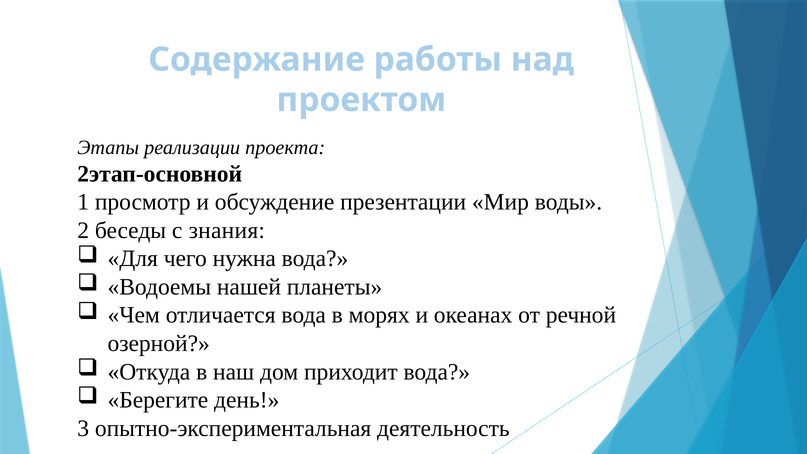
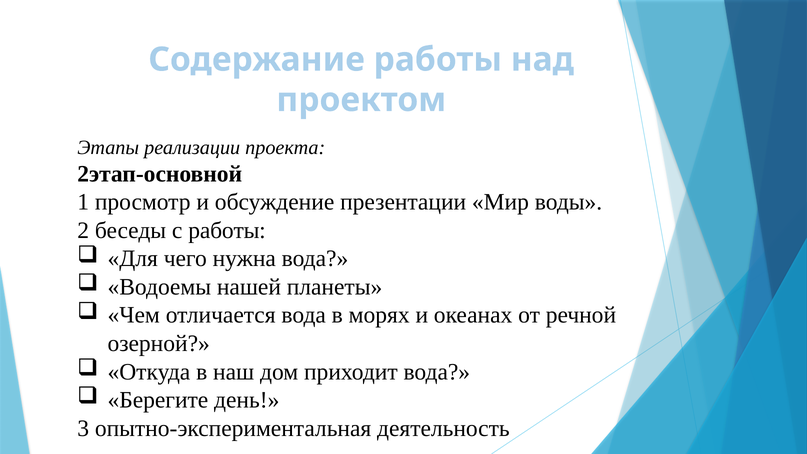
с знания: знания -> работы
